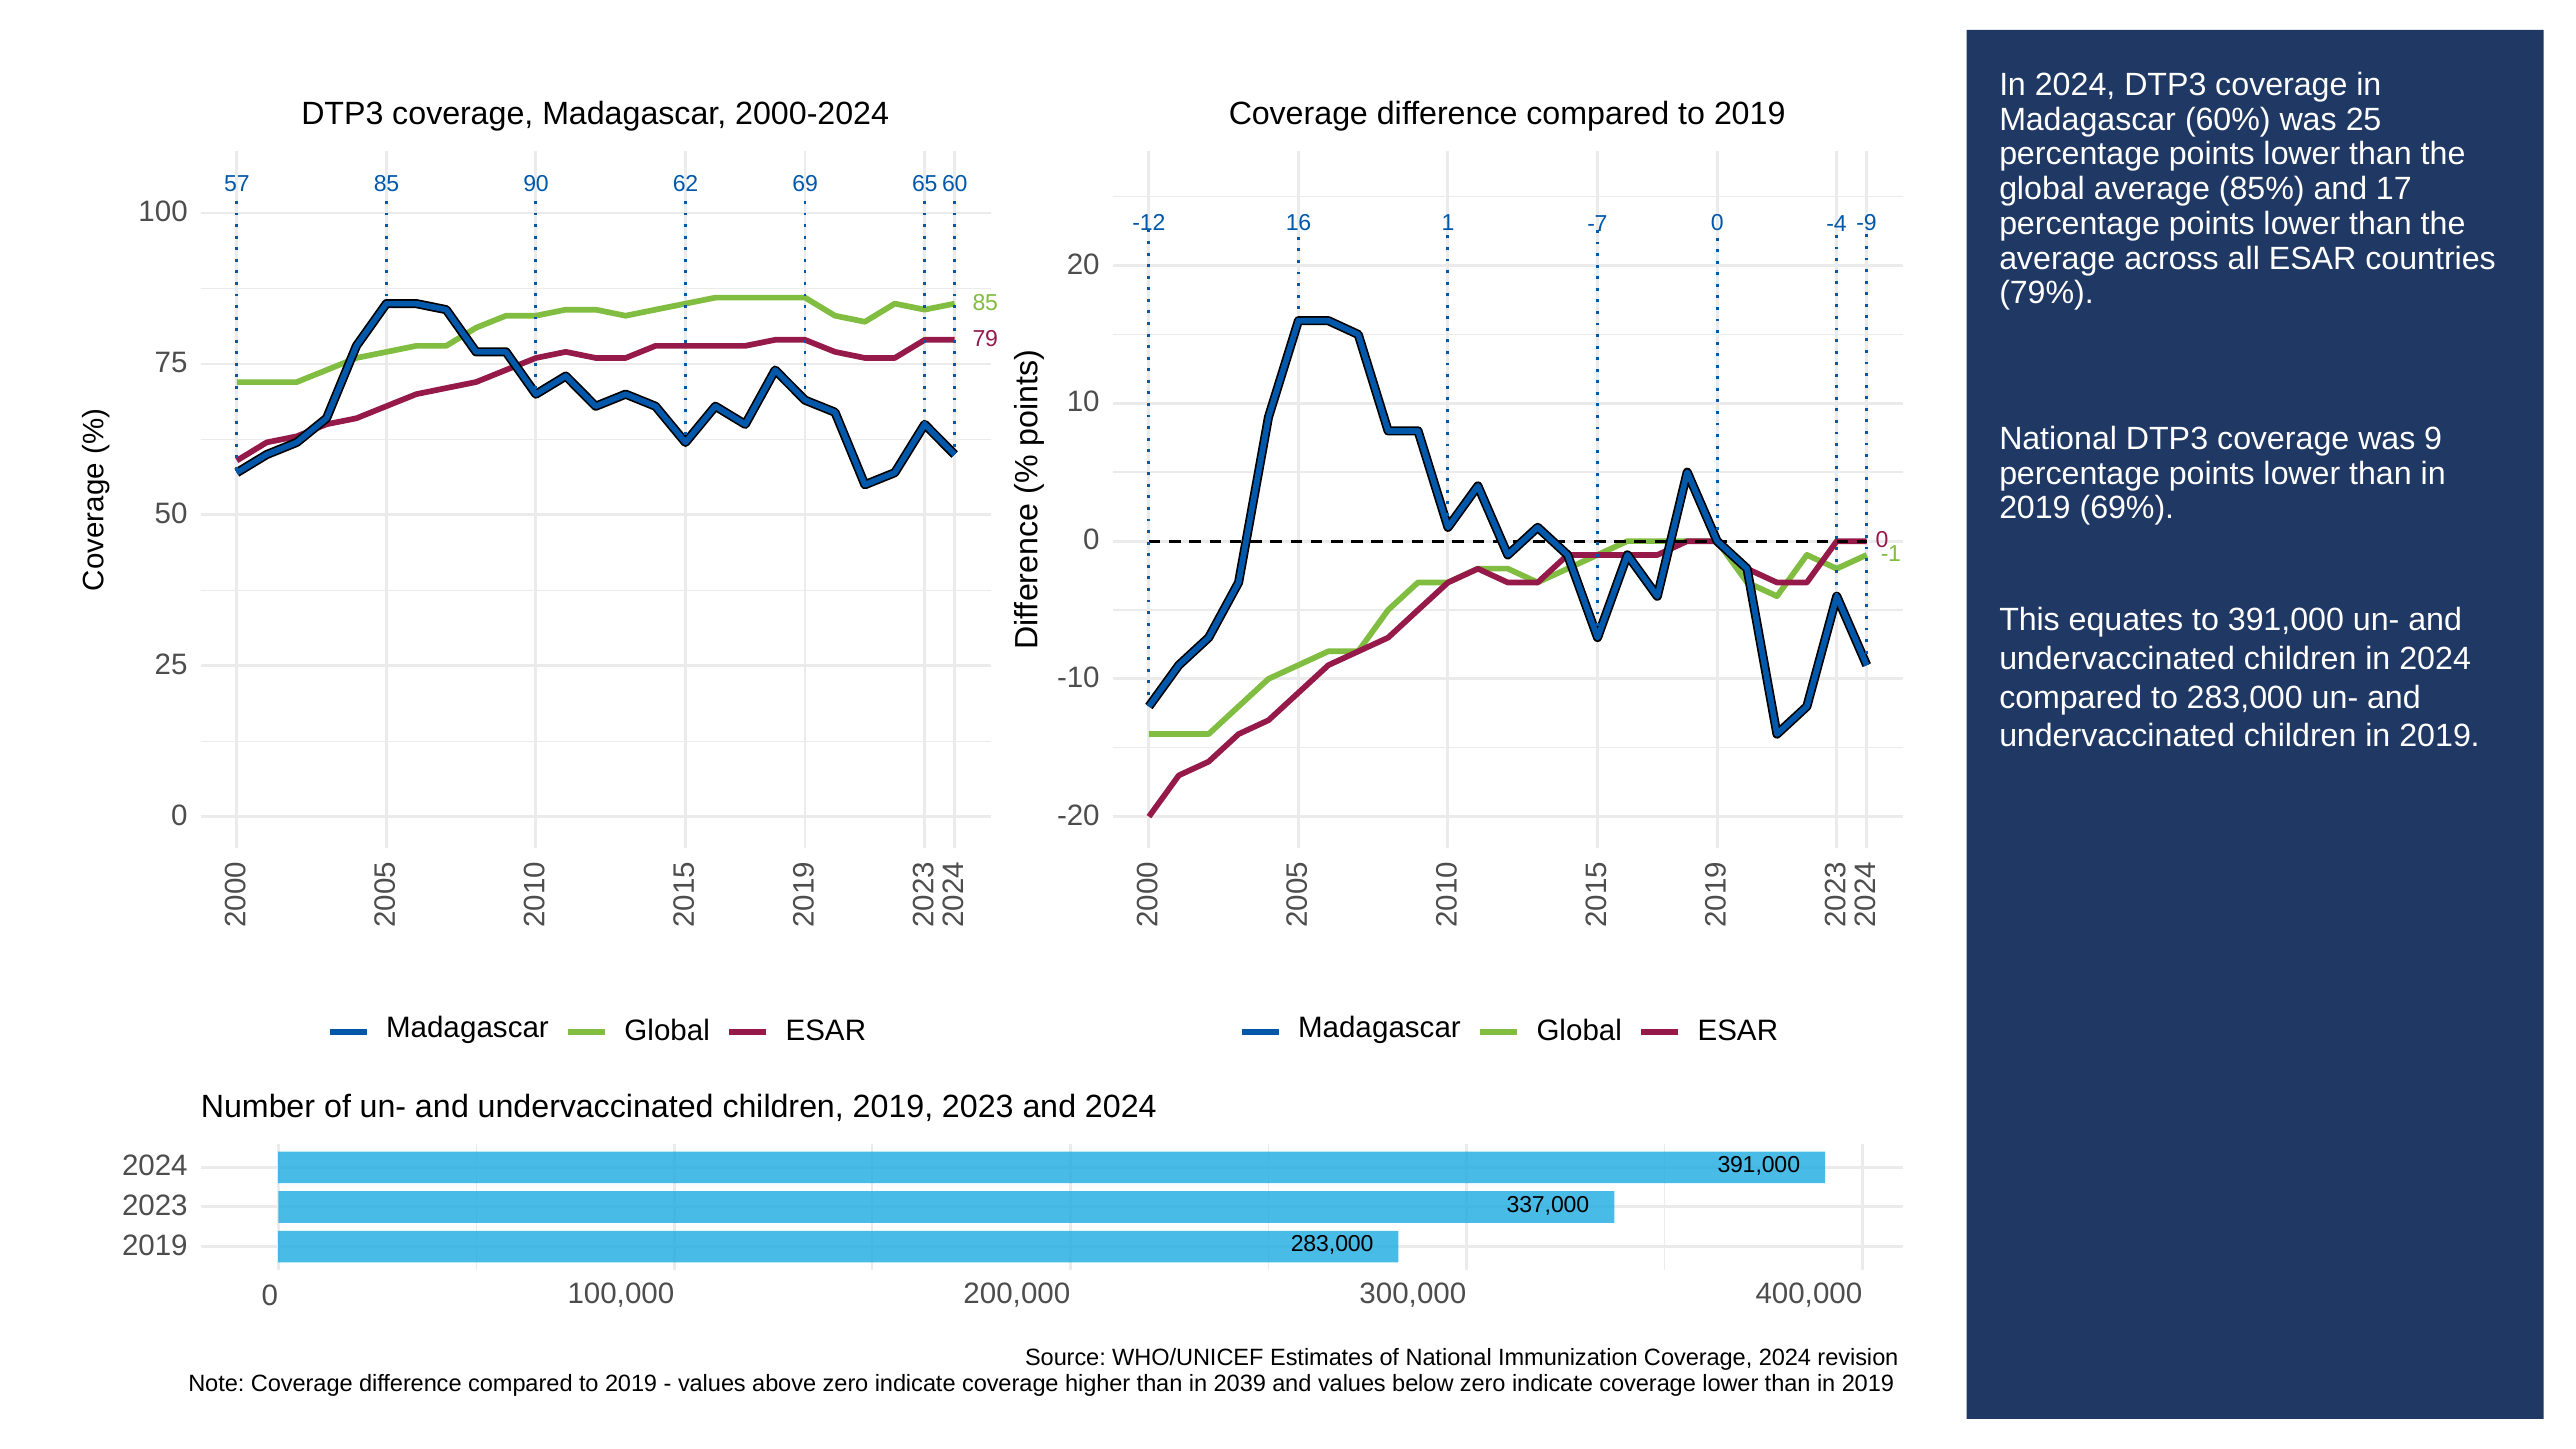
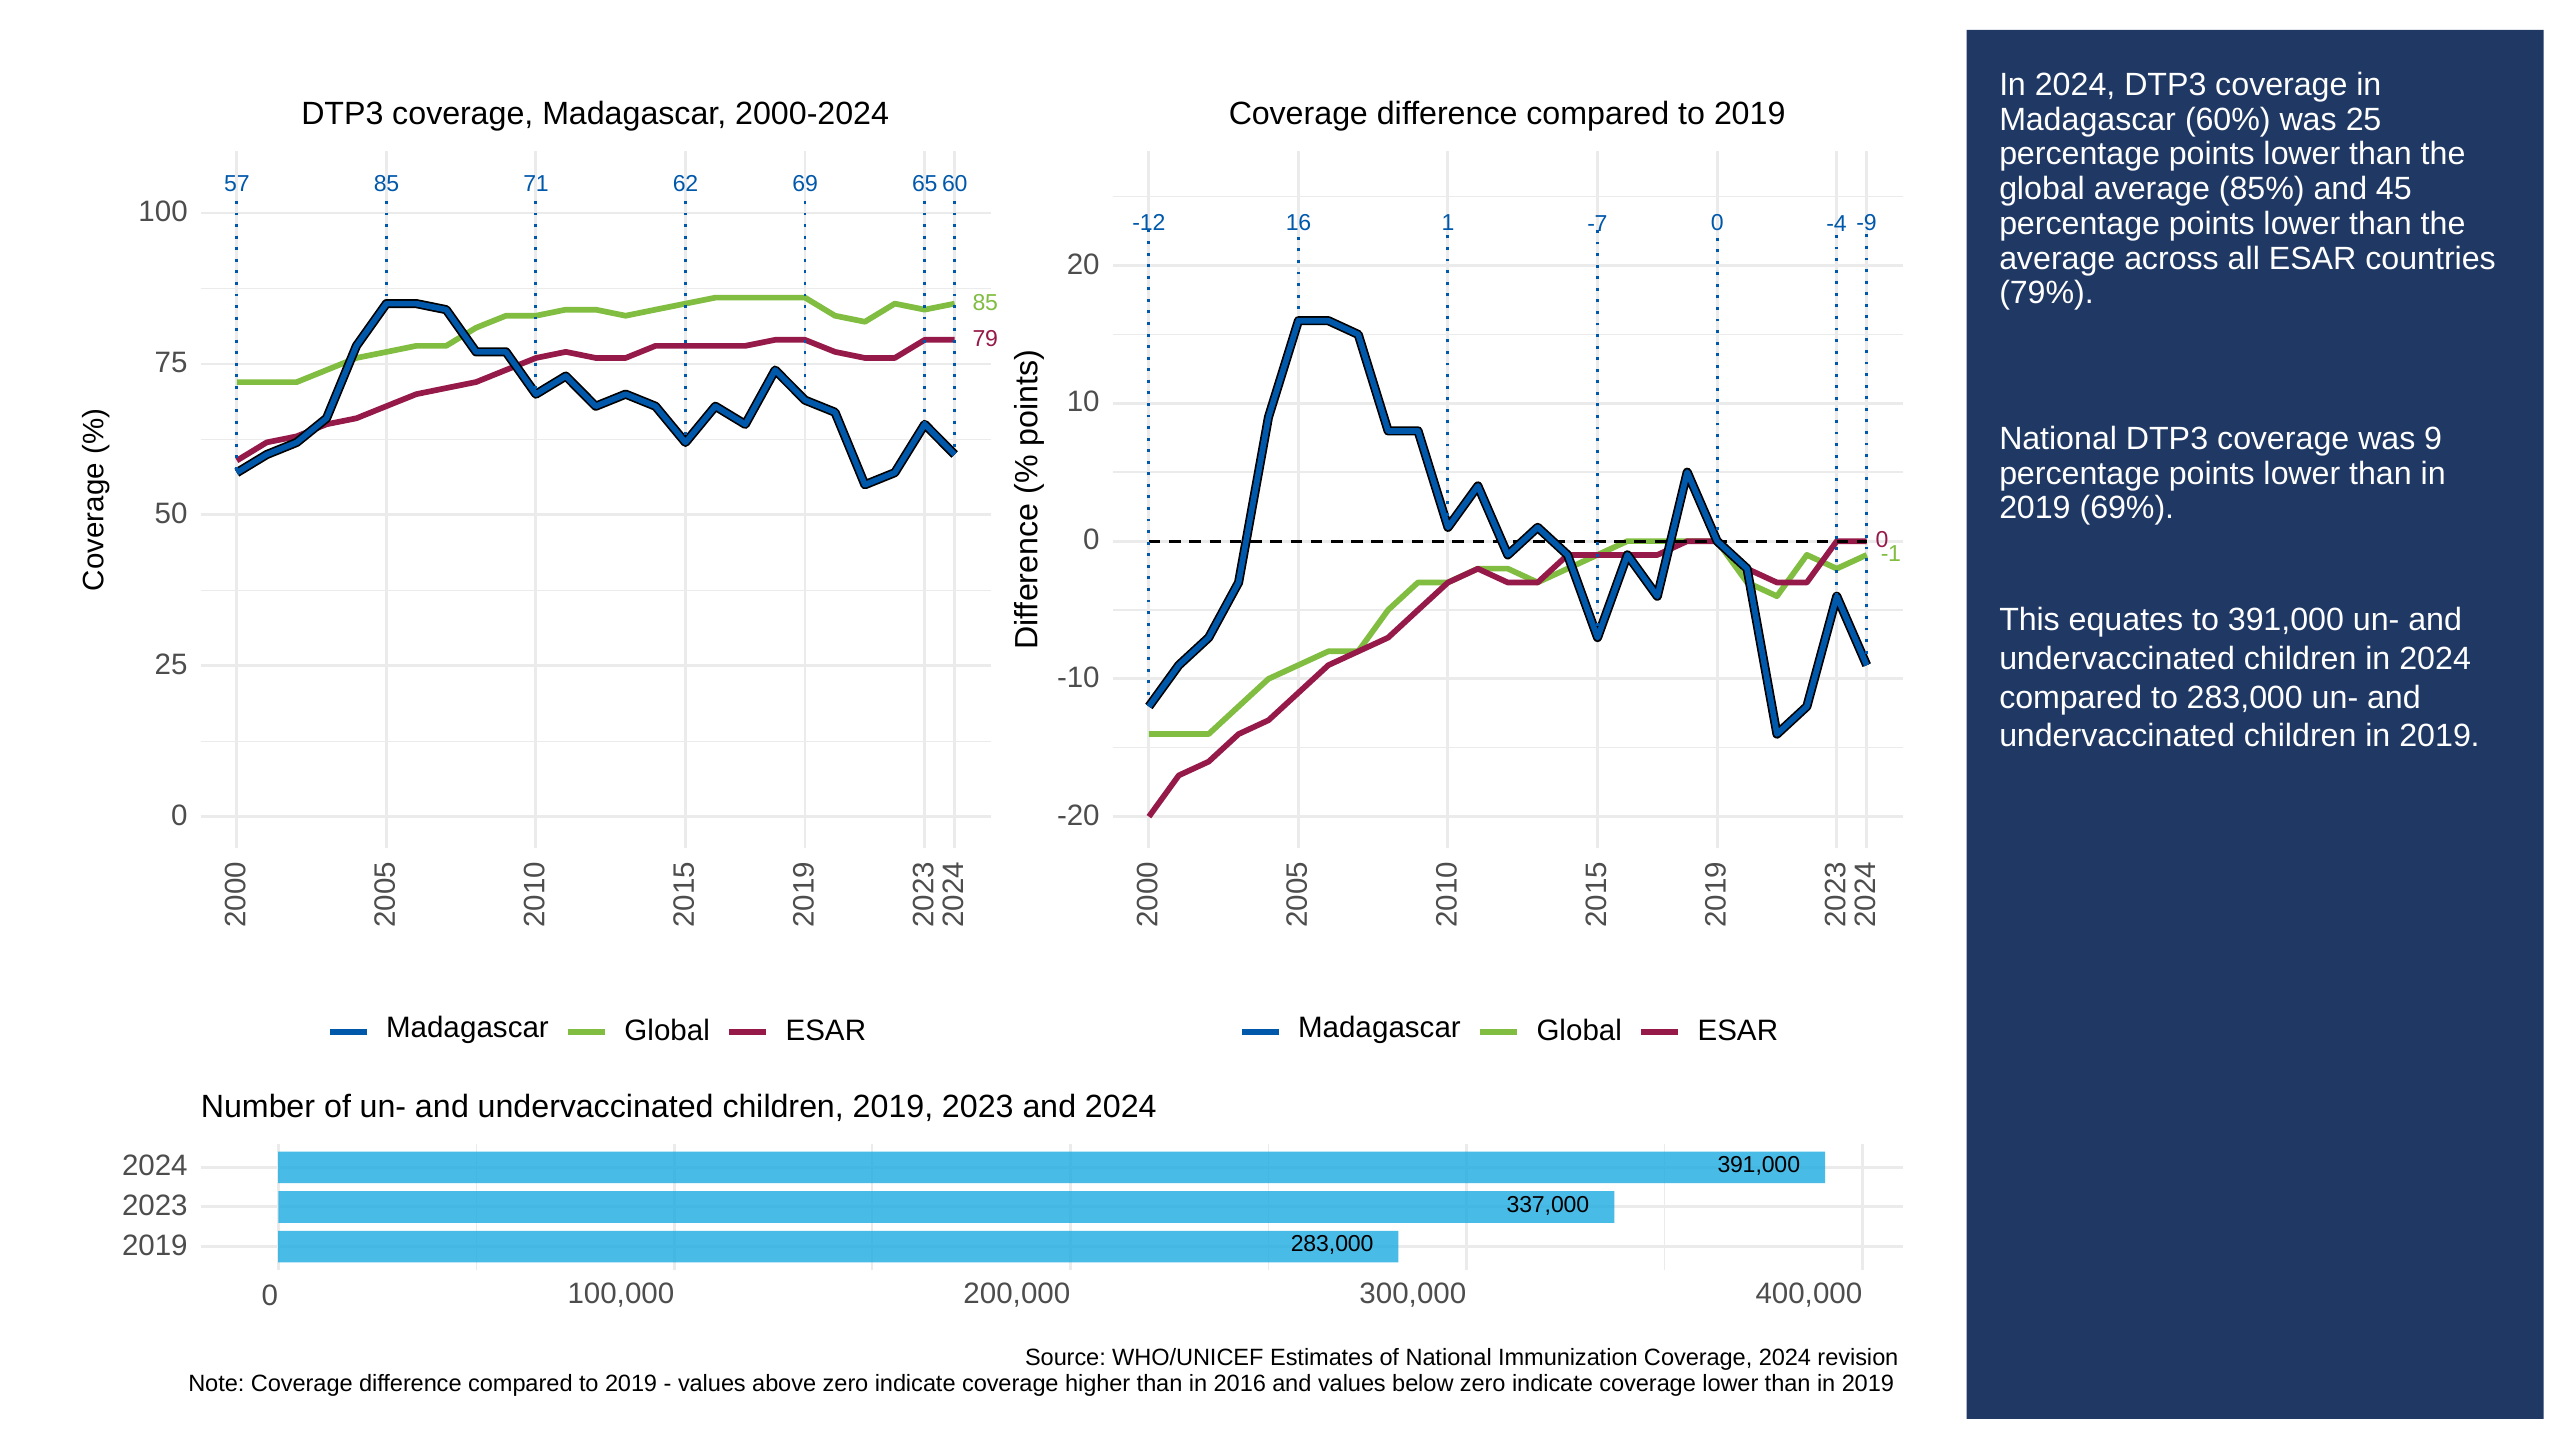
90: 90 -> 71
17: 17 -> 45
2039: 2039 -> 2016
